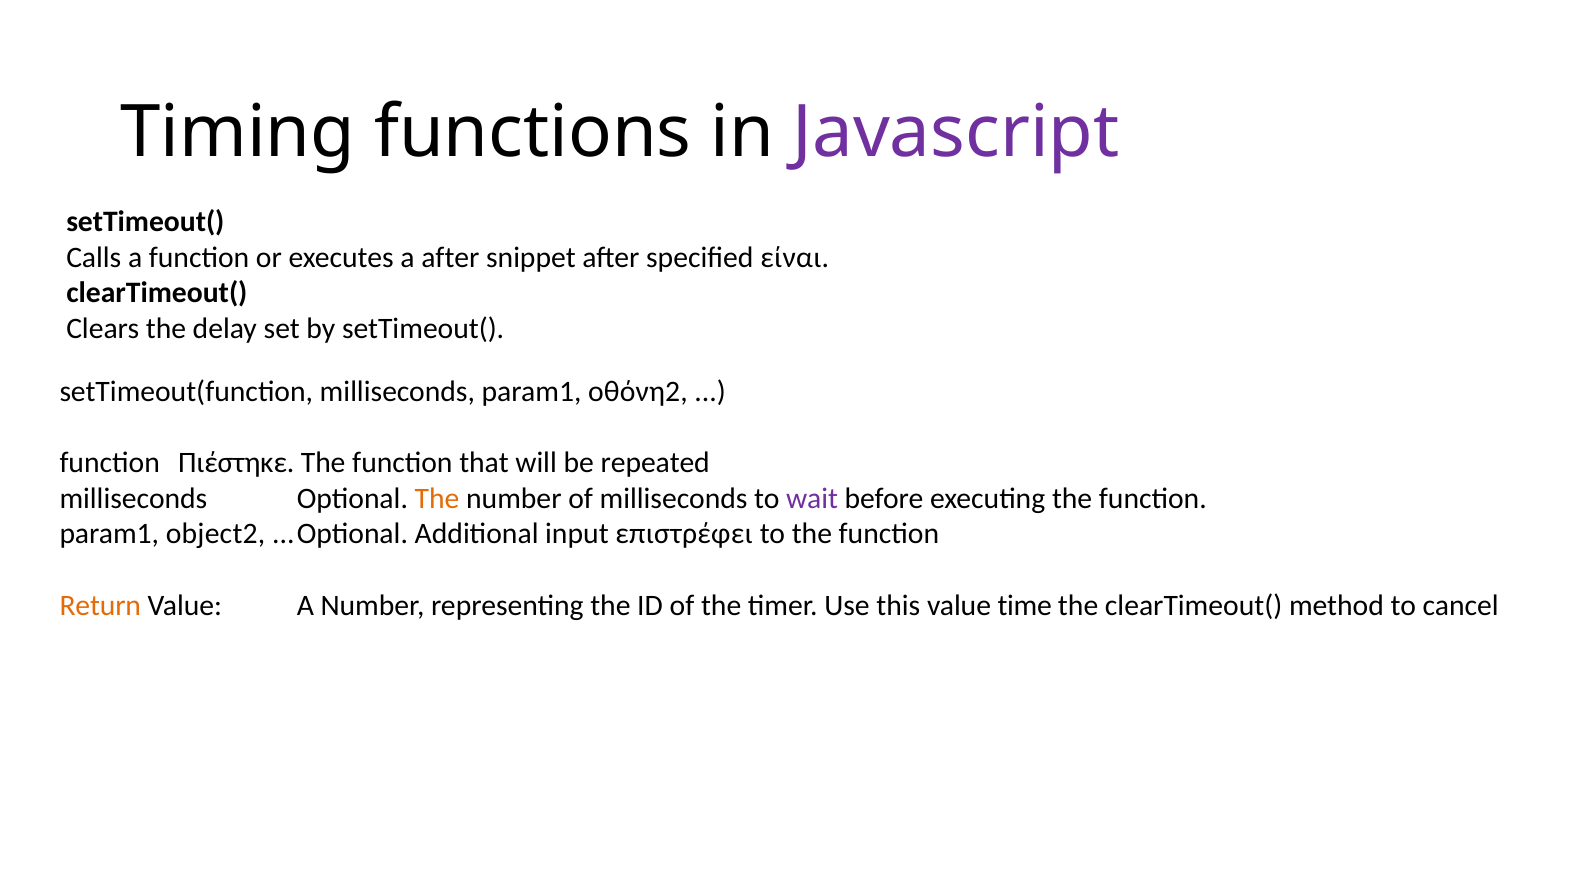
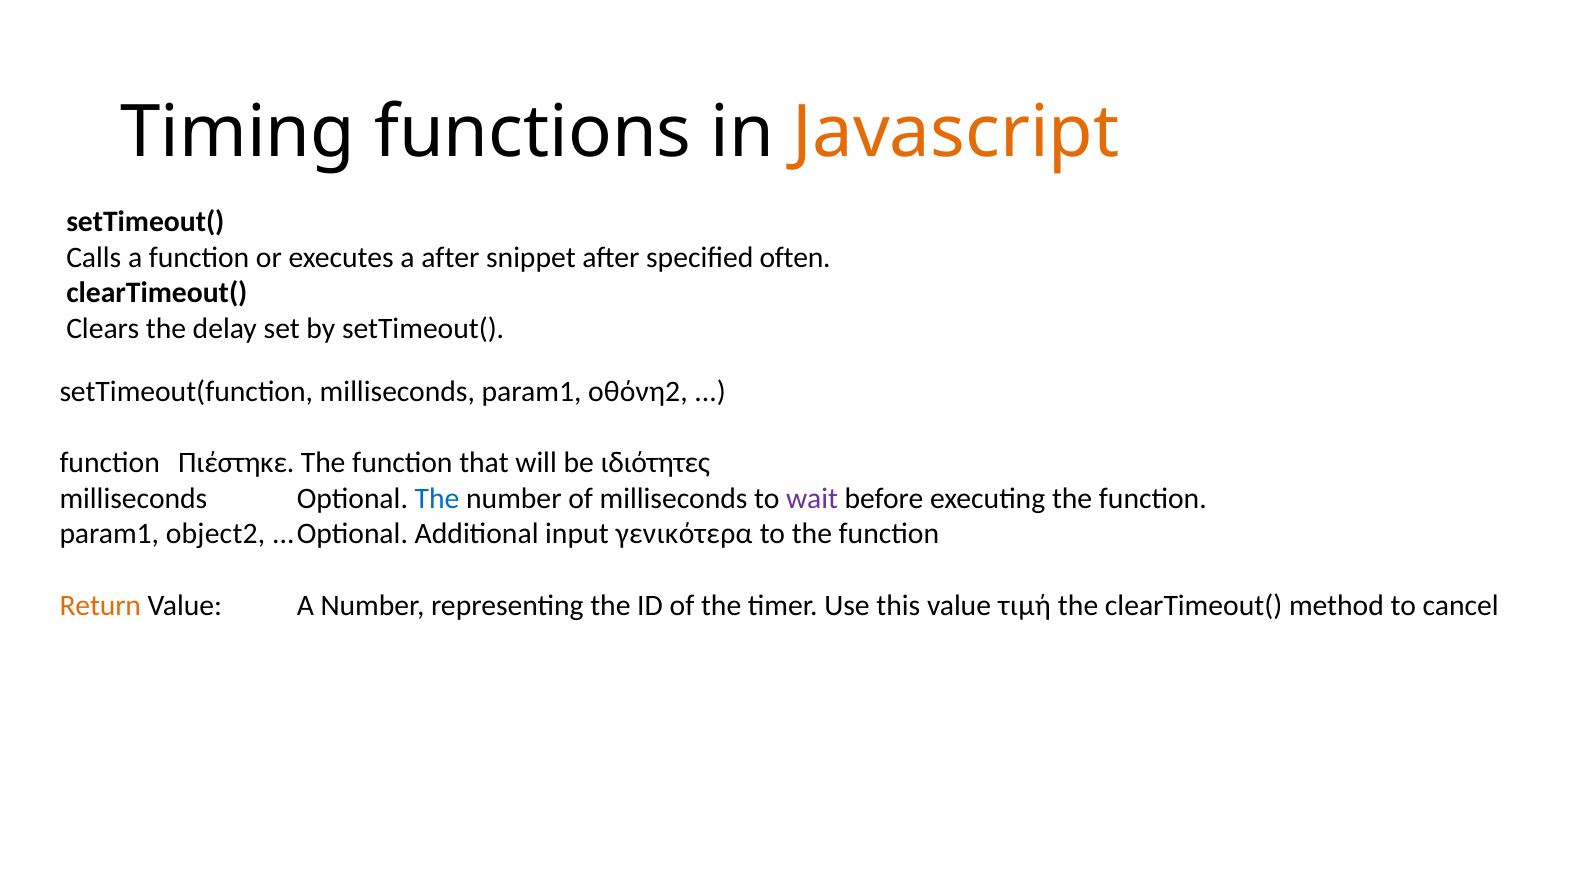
Javascript colour: purple -> orange
είναι: είναι -> often
repeated: repeated -> ιδιότητες
The at (437, 498) colour: orange -> blue
επιστρέφει: επιστρέφει -> γενικότερα
time: time -> τιμή
